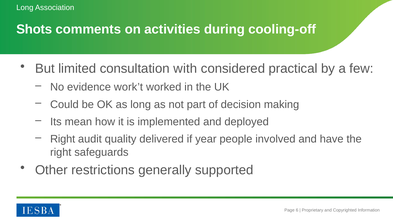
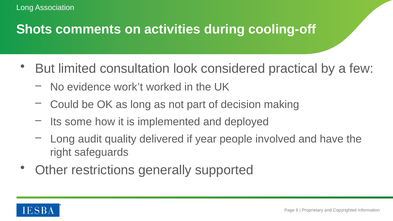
with: with -> look
mean: mean -> some
Right at (63, 139): Right -> Long
